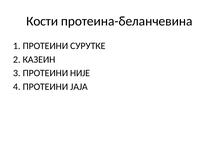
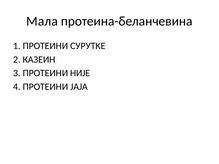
Кости: Кости -> Мала
